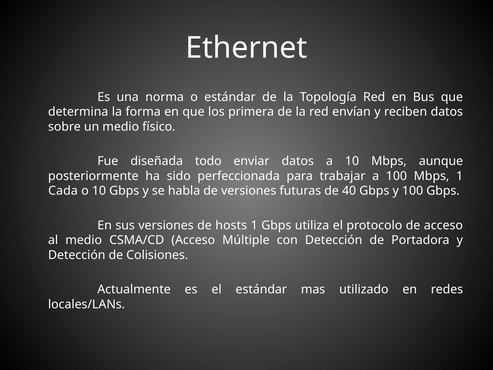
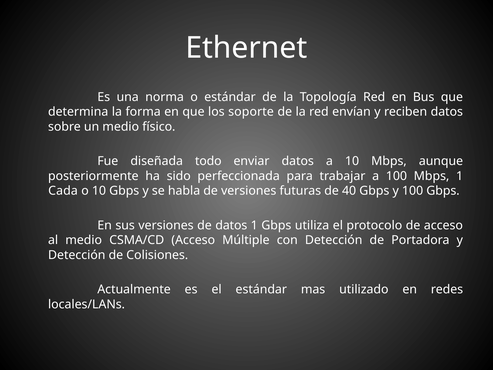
primera: primera -> soporte
de hosts: hosts -> datos
